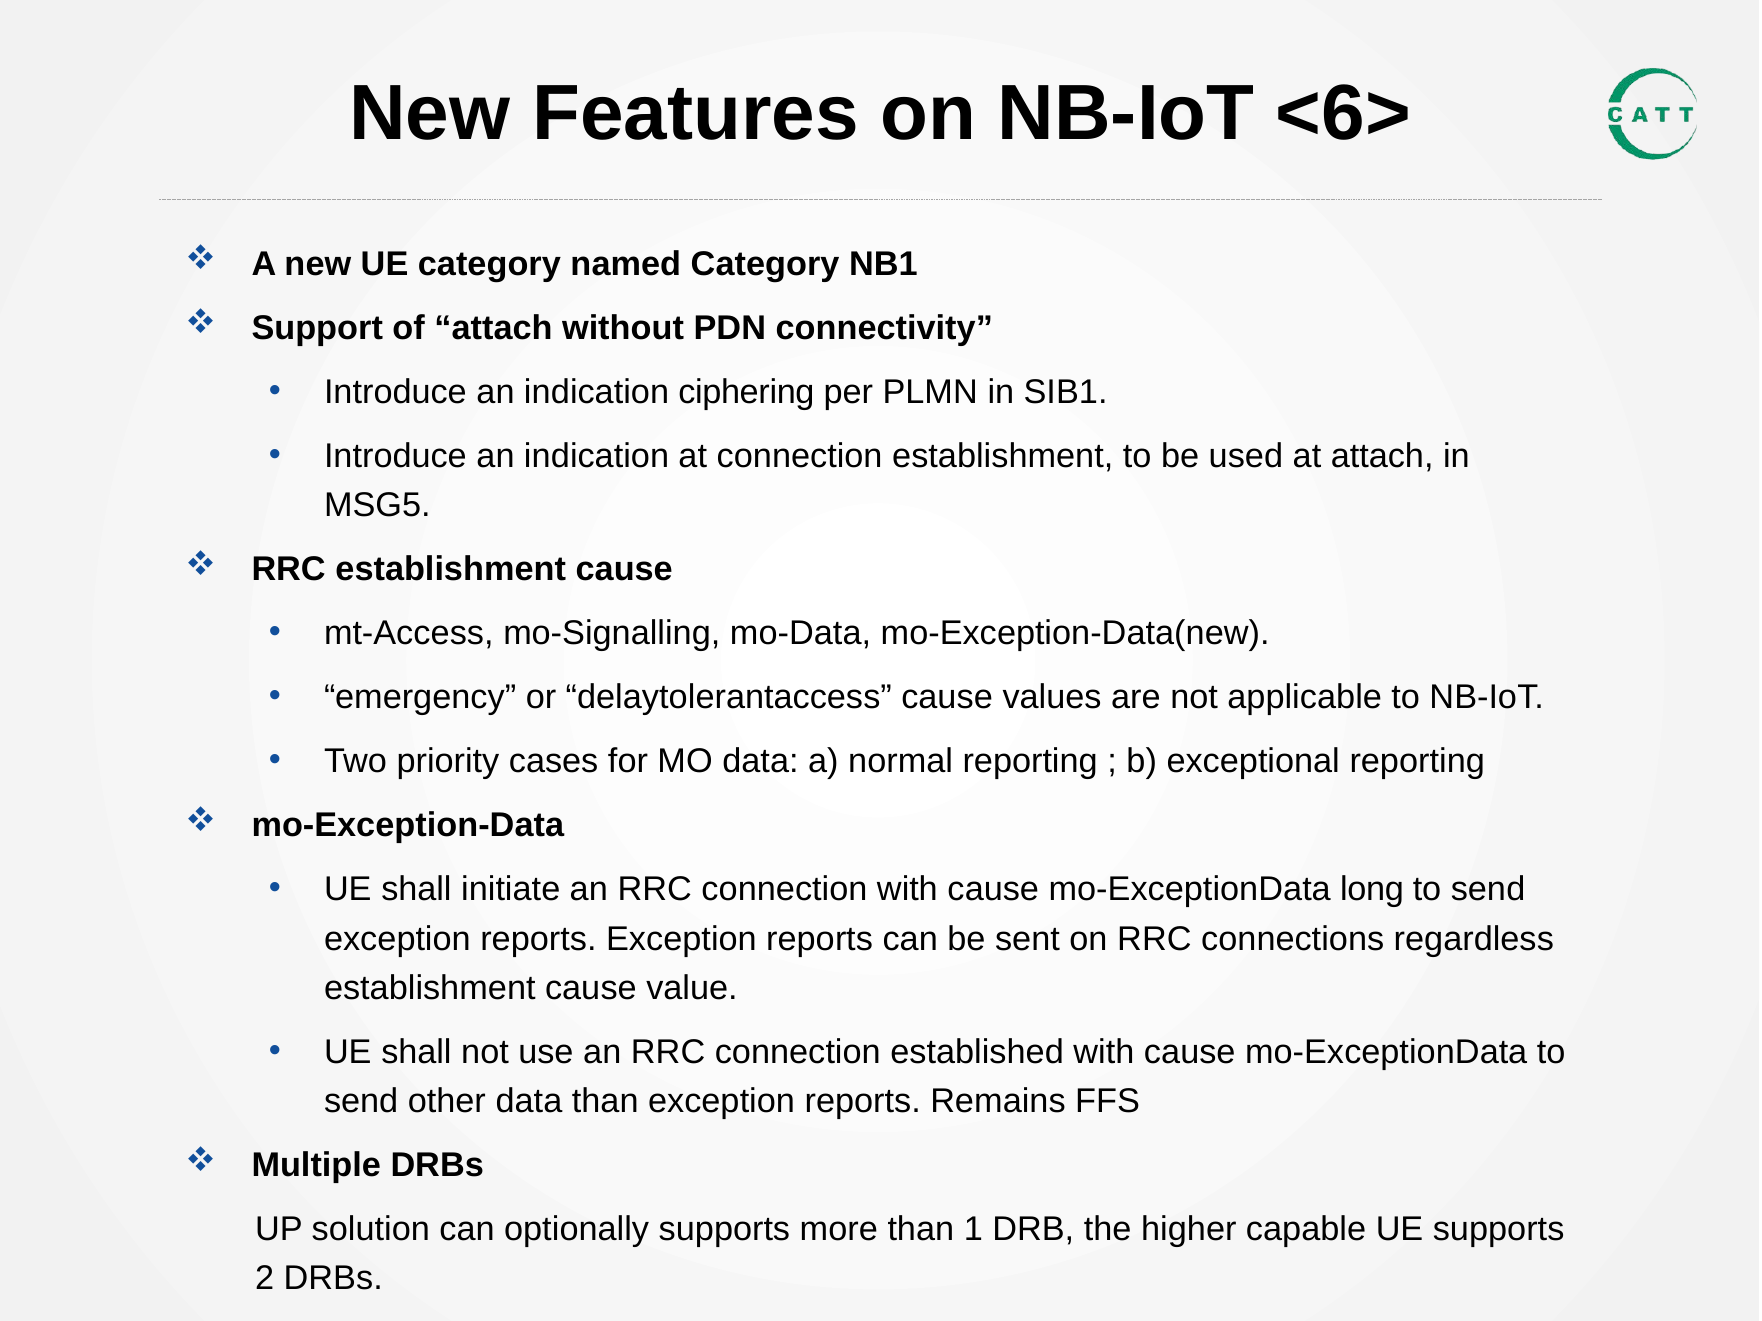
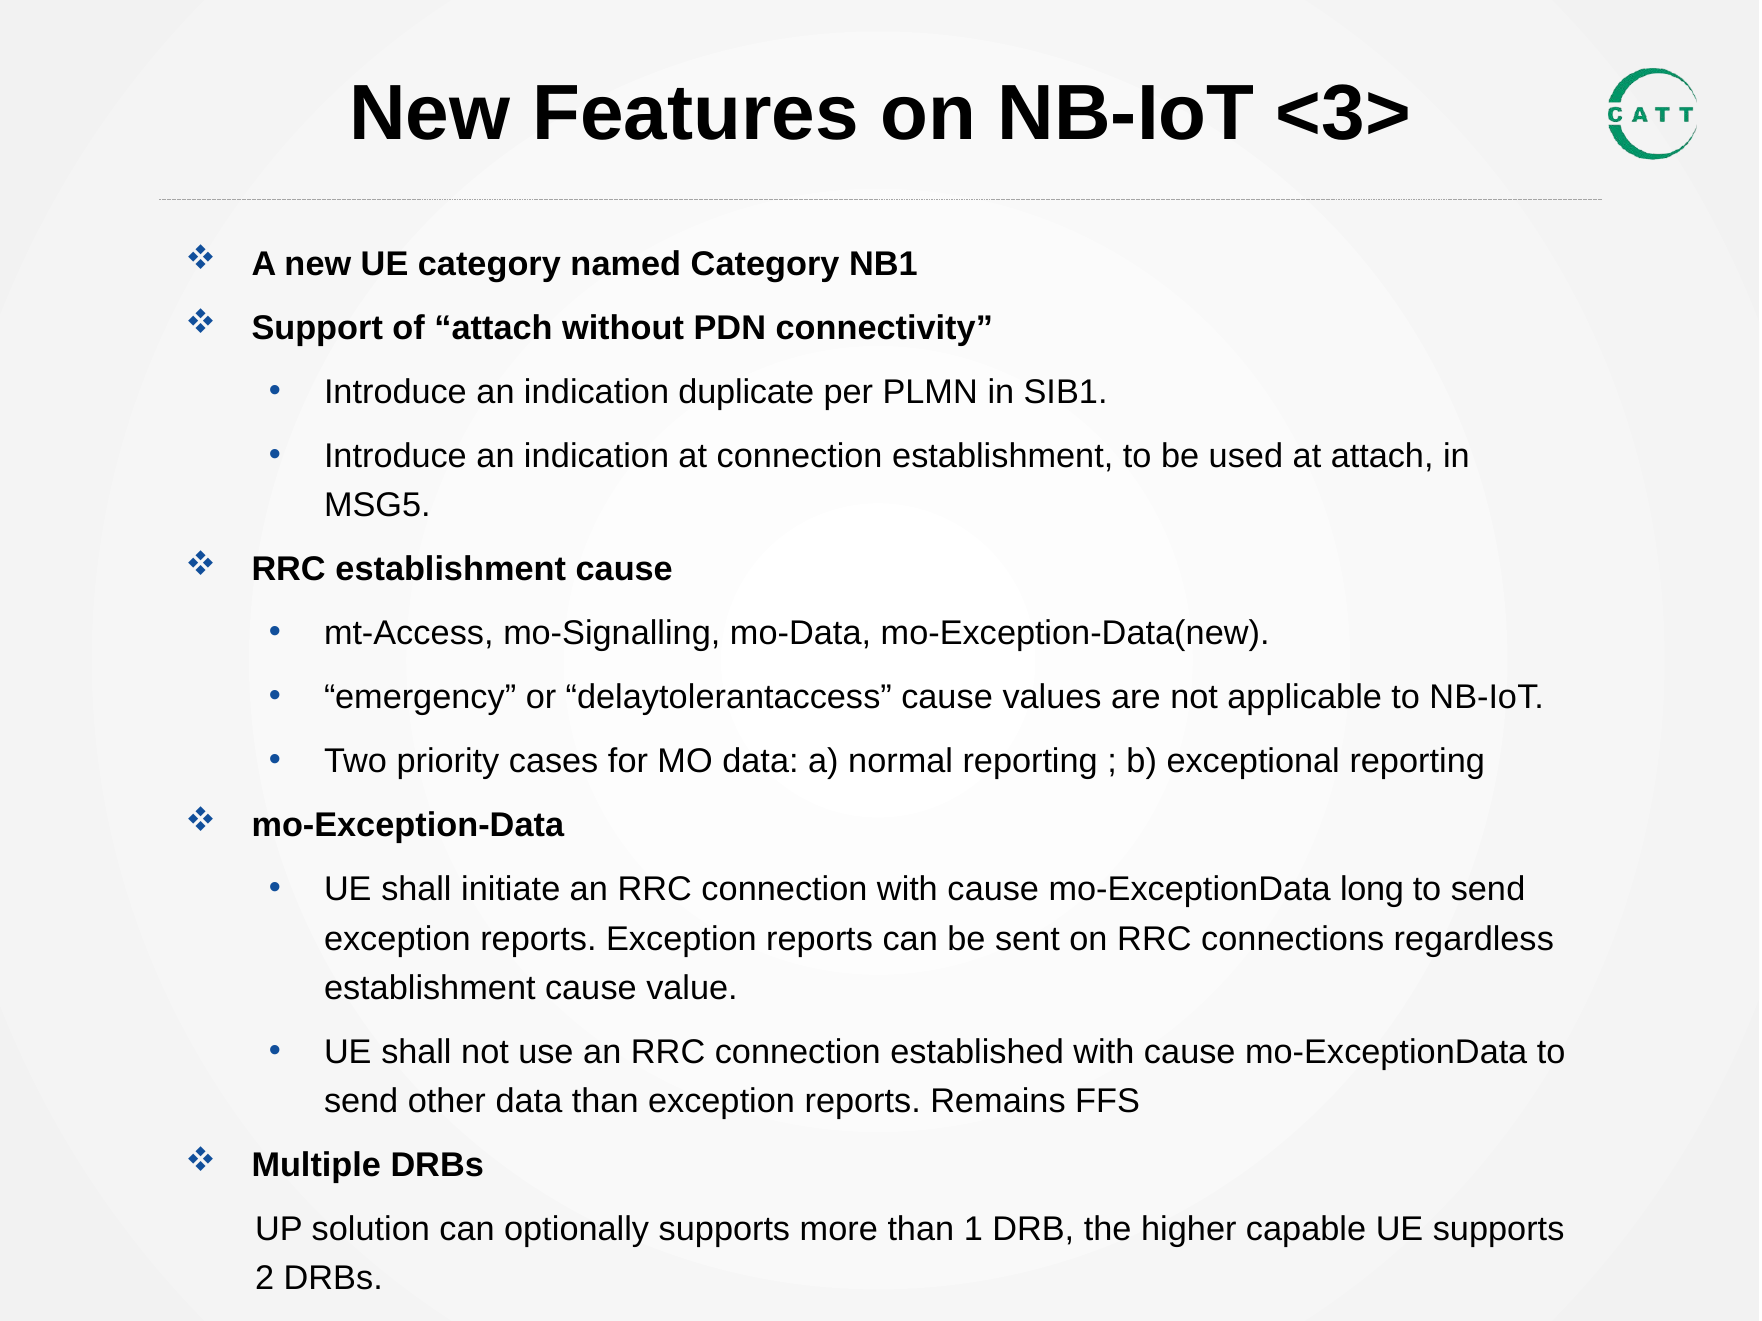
<6>: <6> -> <3>
ciphering: ciphering -> duplicate
